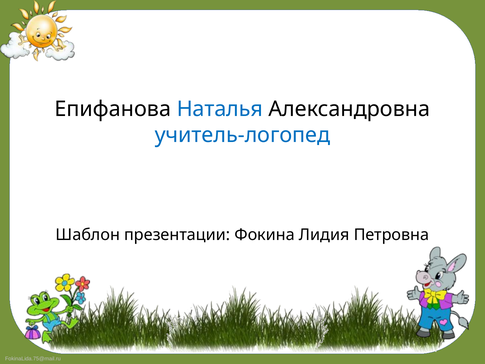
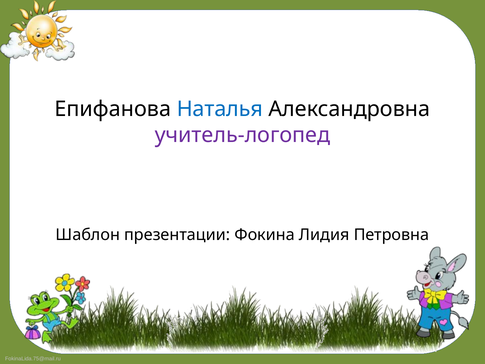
учитель-логопед colour: blue -> purple
